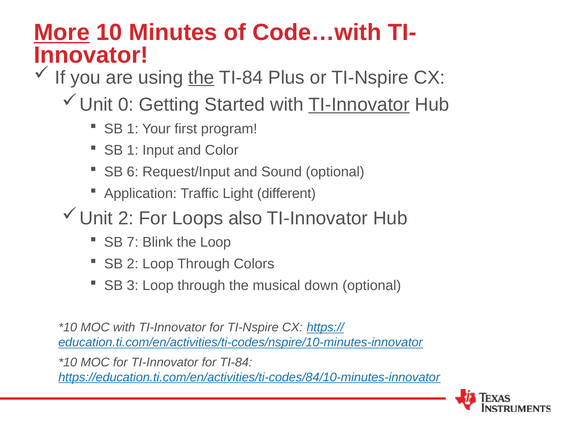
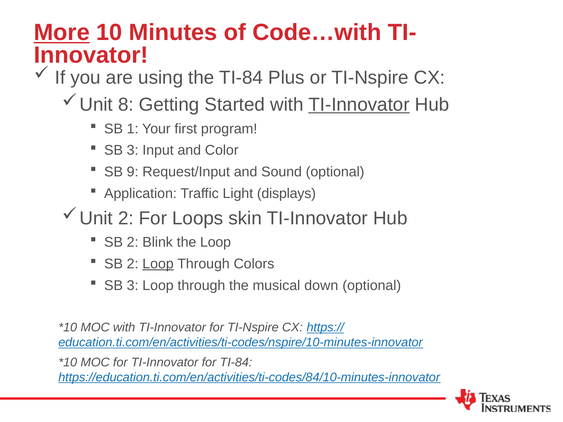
the at (201, 78) underline: present -> none
0: 0 -> 8
1 at (133, 150): 1 -> 3
6: 6 -> 9
different: different -> displays
also: also -> skin
7 at (133, 242): 7 -> 2
Loop at (158, 264) underline: none -> present
